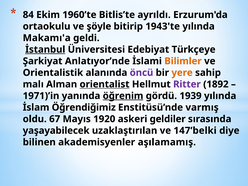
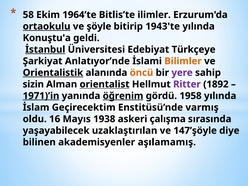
84: 84 -> 58
1960’te: 1960’te -> 1964’te
ayrıldı: ayrıldı -> ilimler
ortaokulu underline: none -> present
Makamı'a: Makamı'a -> Konuştu'a
Orientalistik underline: none -> present
öncü colour: purple -> orange
yere colour: orange -> purple
malı: malı -> sizin
1971)’in underline: none -> present
1939: 1939 -> 1958
Öğrendiğimiz: Öğrendiğimiz -> Geçirecektim
67: 67 -> 16
1920: 1920 -> 1938
geldiler: geldiler -> çalışma
147’belki: 147’belki -> 147’şöyle
